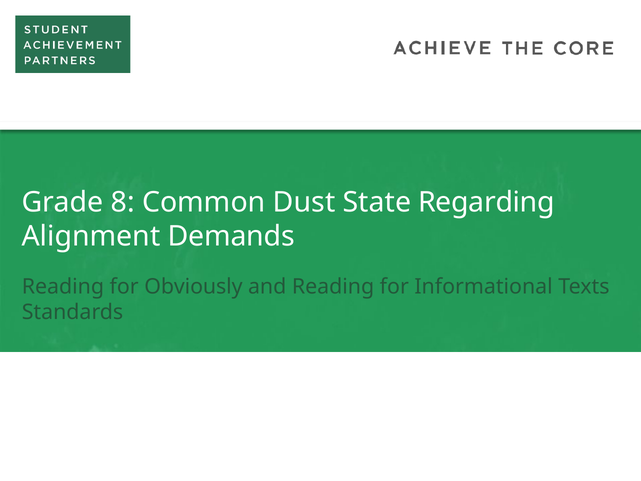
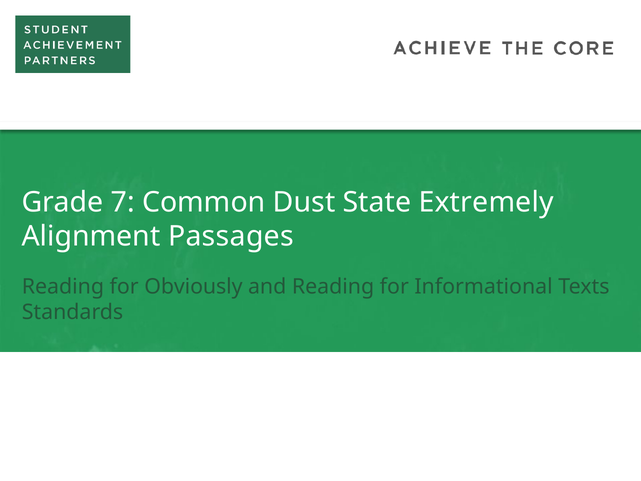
8: 8 -> 7
Regarding: Regarding -> Extremely
Demands: Demands -> Passages
